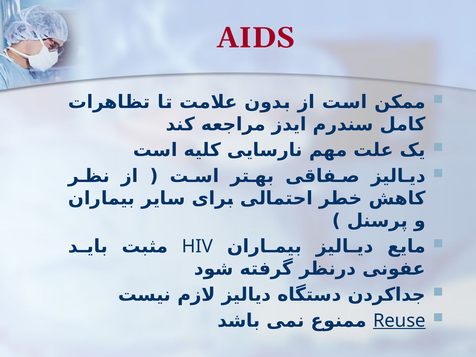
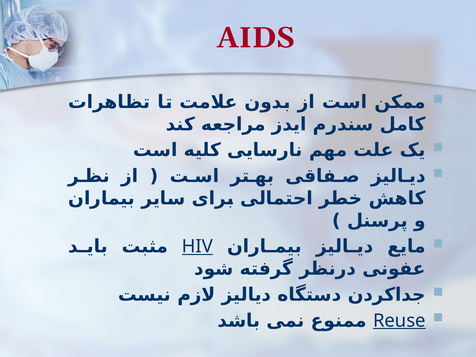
HIV underline: none -> present
